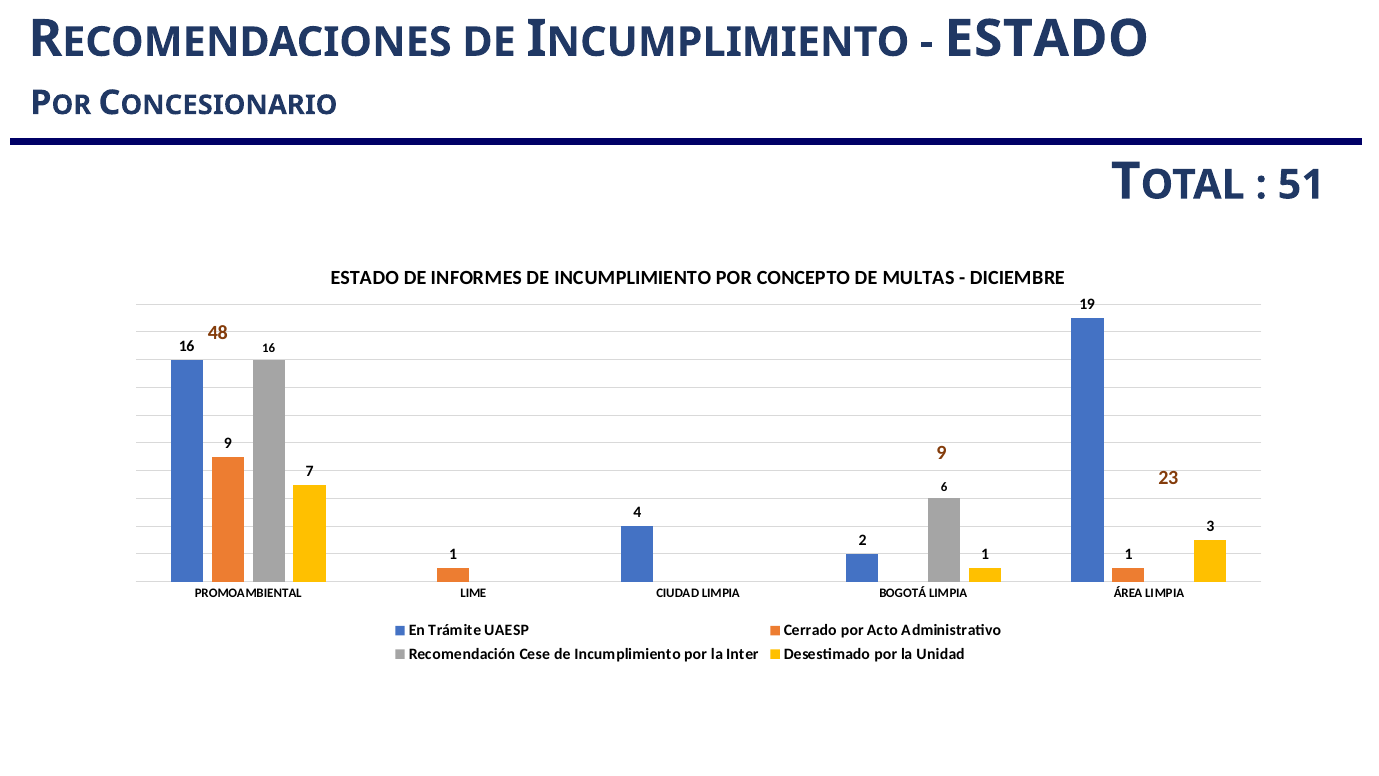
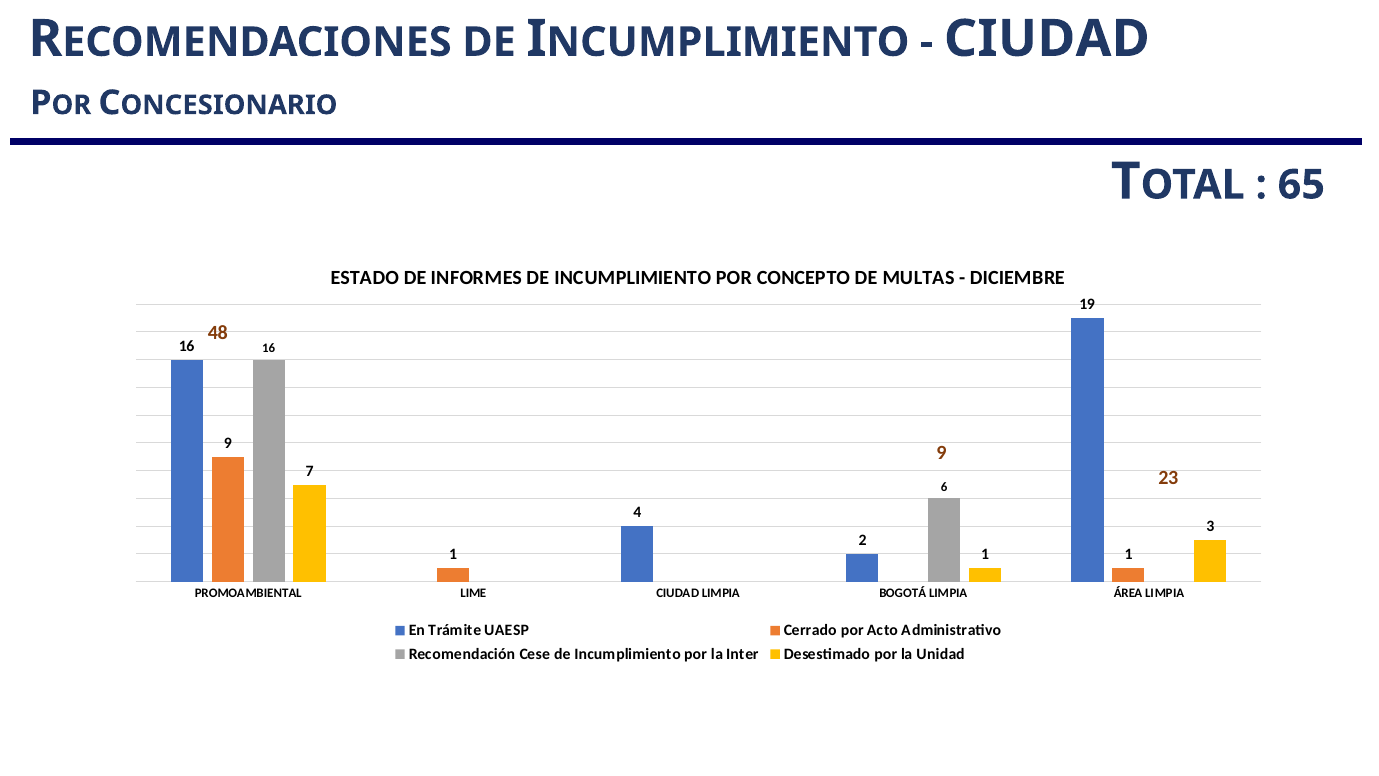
ESTADO at (1047, 39): ESTADO -> CIUDAD
51: 51 -> 65
